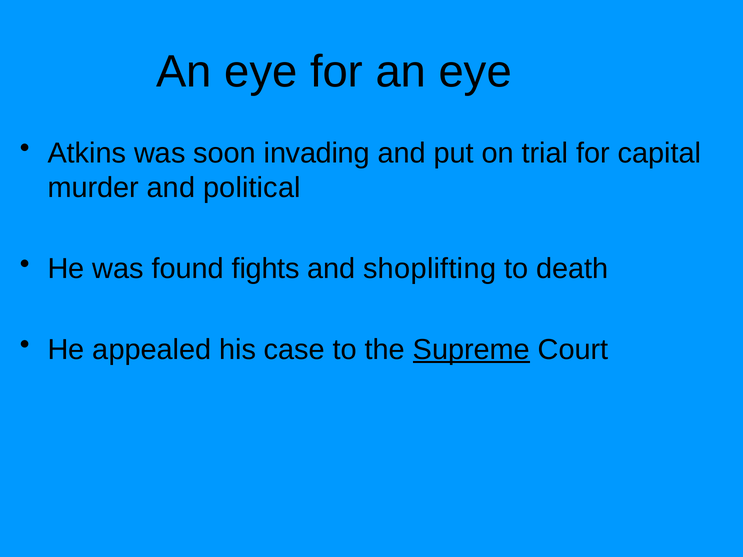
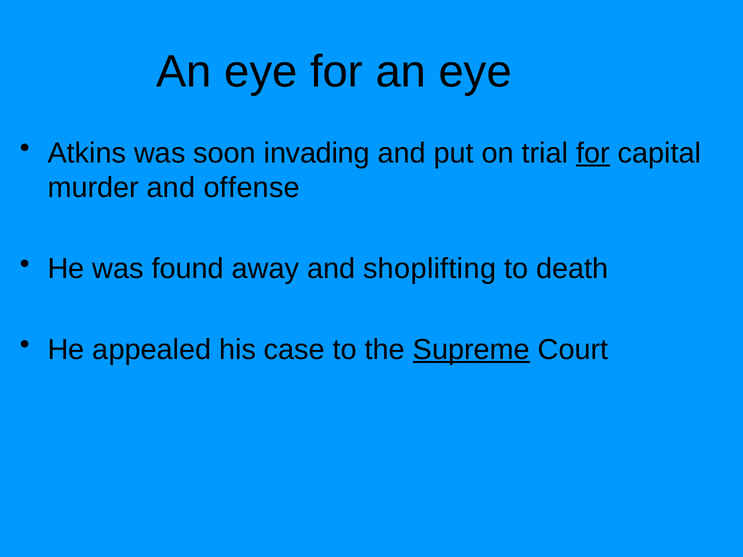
for at (593, 153) underline: none -> present
political: political -> offense
fights: fights -> away
